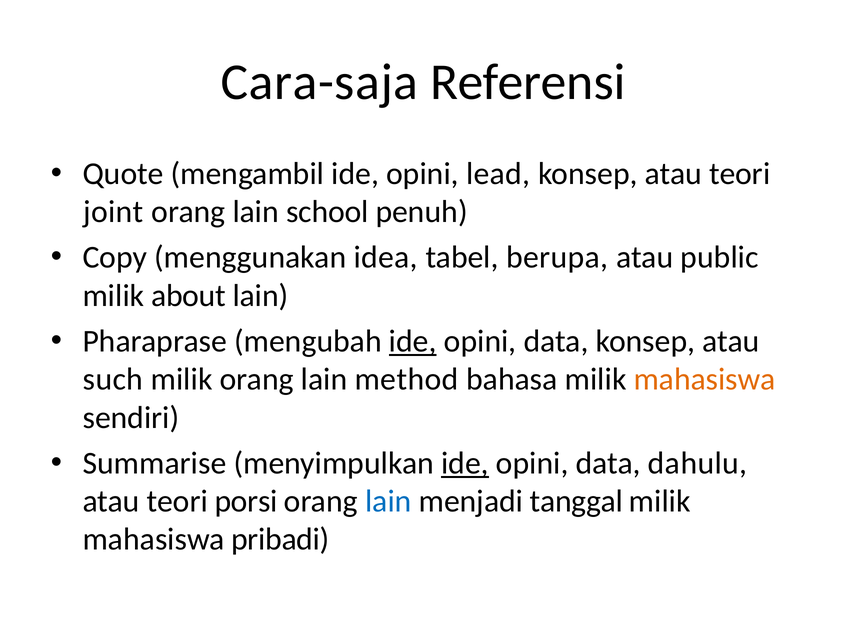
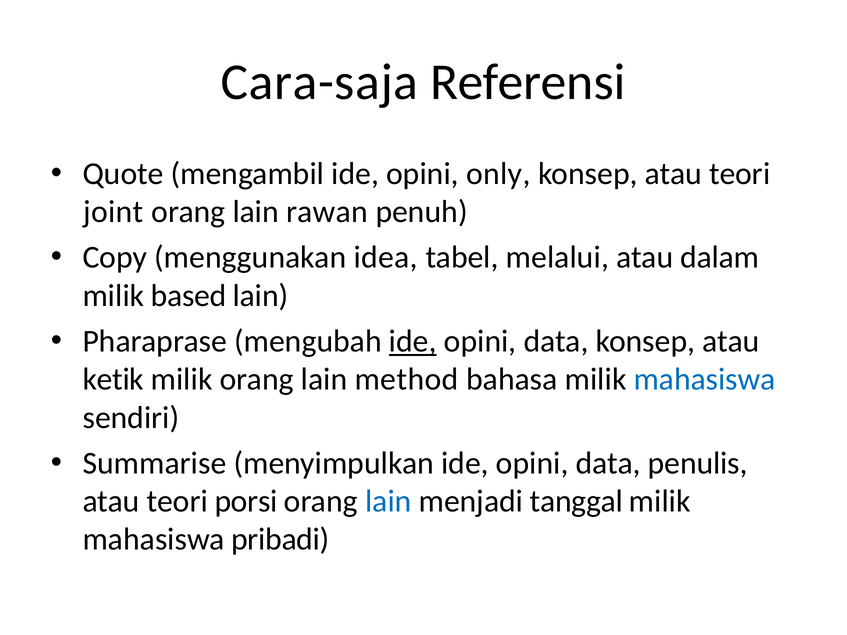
lead: lead -> only
school: school -> rawan
berupa: berupa -> melalui
public: public -> dalam
about: about -> based
such: such -> ketik
mahasiswa at (705, 380) colour: orange -> blue
ide at (465, 463) underline: present -> none
dahulu: dahulu -> penulis
